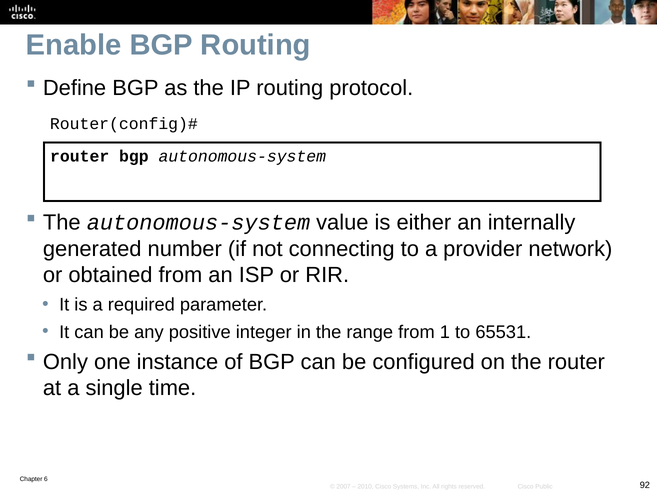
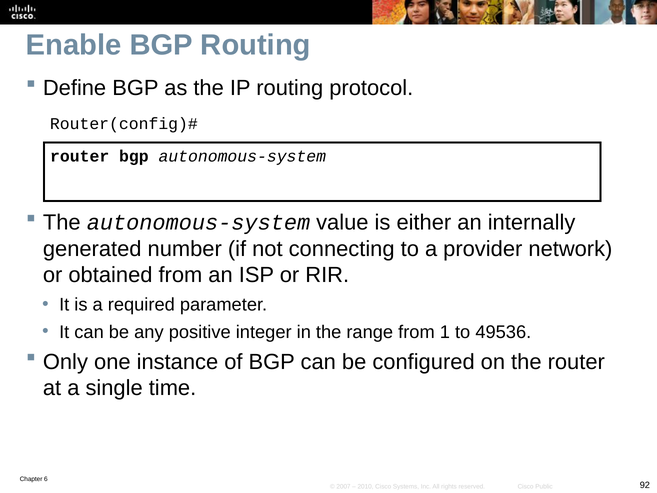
65531: 65531 -> 49536
